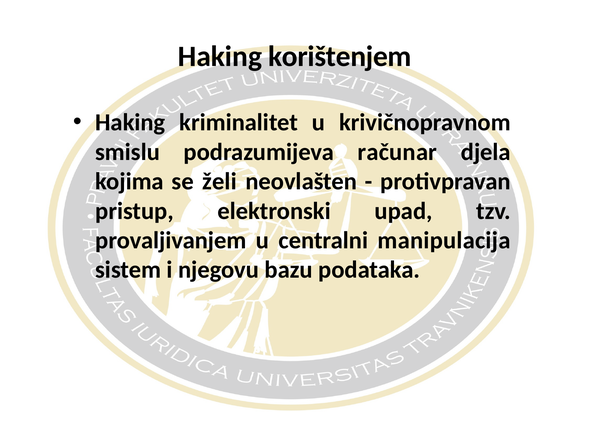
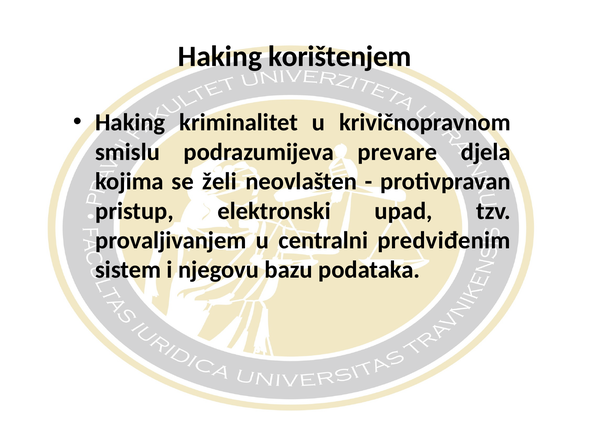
računar: računar -> prevare
manipulacija: manipulacija -> predviđenim
